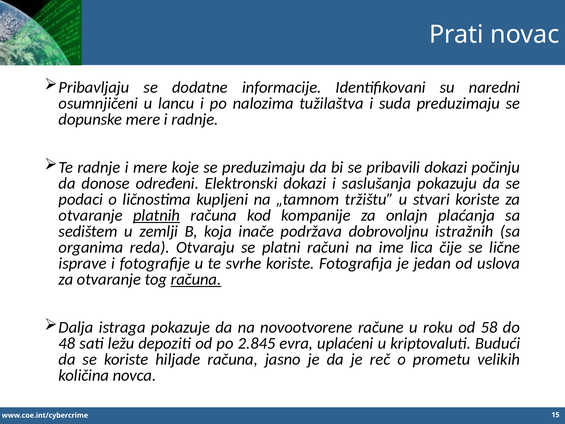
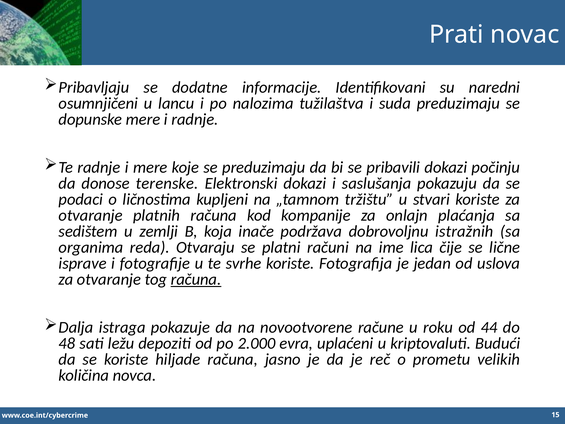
određeni: određeni -> terenske
platnih underline: present -> none
58: 58 -> 44
2.845: 2.845 -> 2.000
